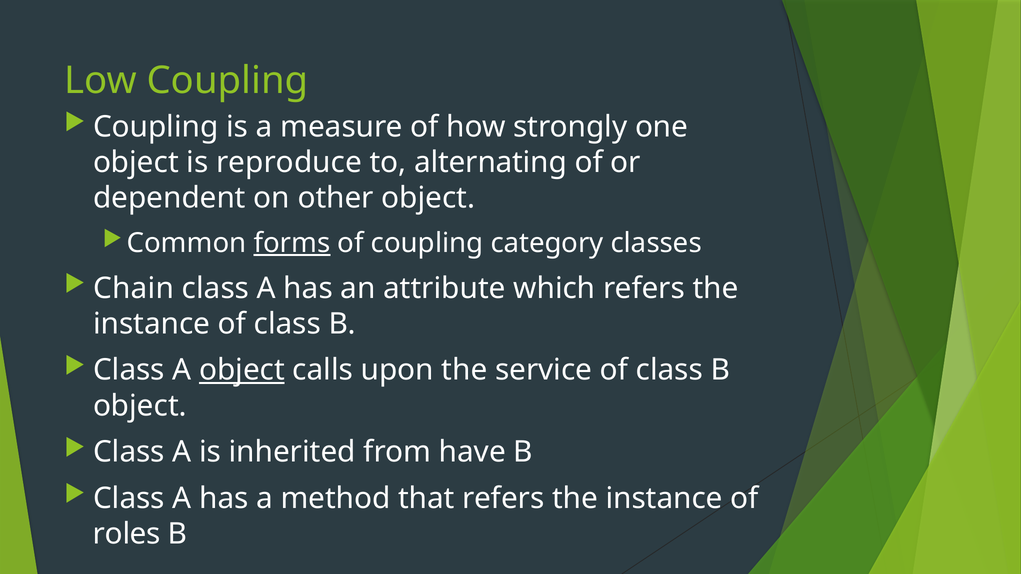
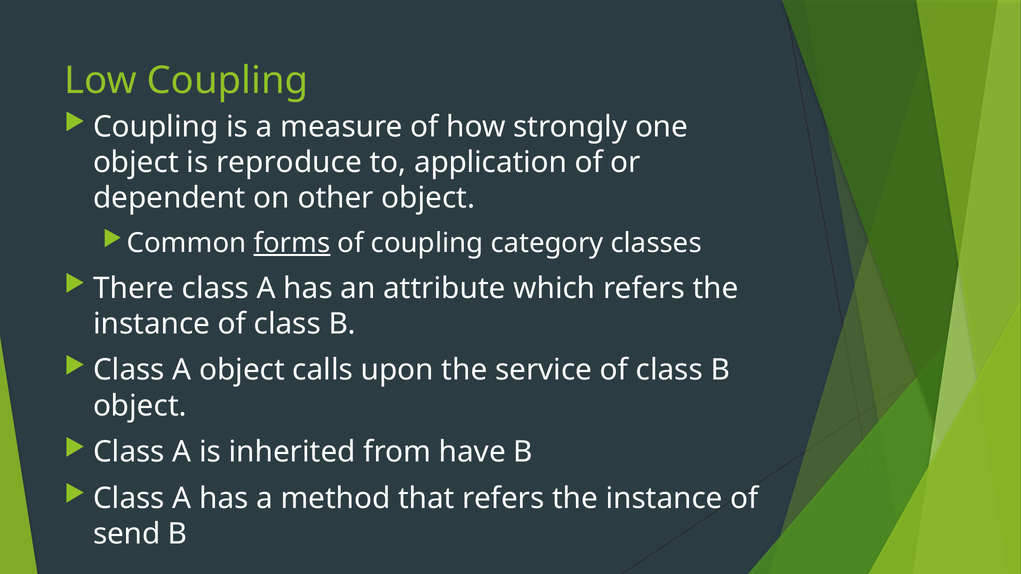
alternating: alternating -> application
Chain: Chain -> There
object at (242, 370) underline: present -> none
roles: roles -> send
